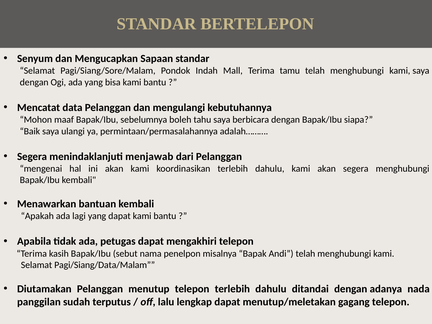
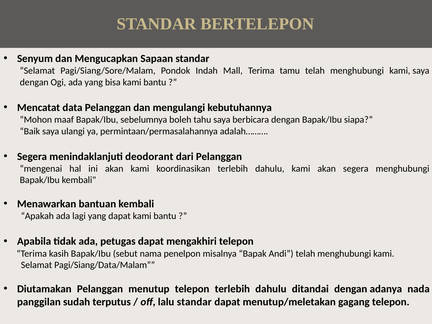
menjawab: menjawab -> deodorant
lalu lengkap: lengkap -> standar
